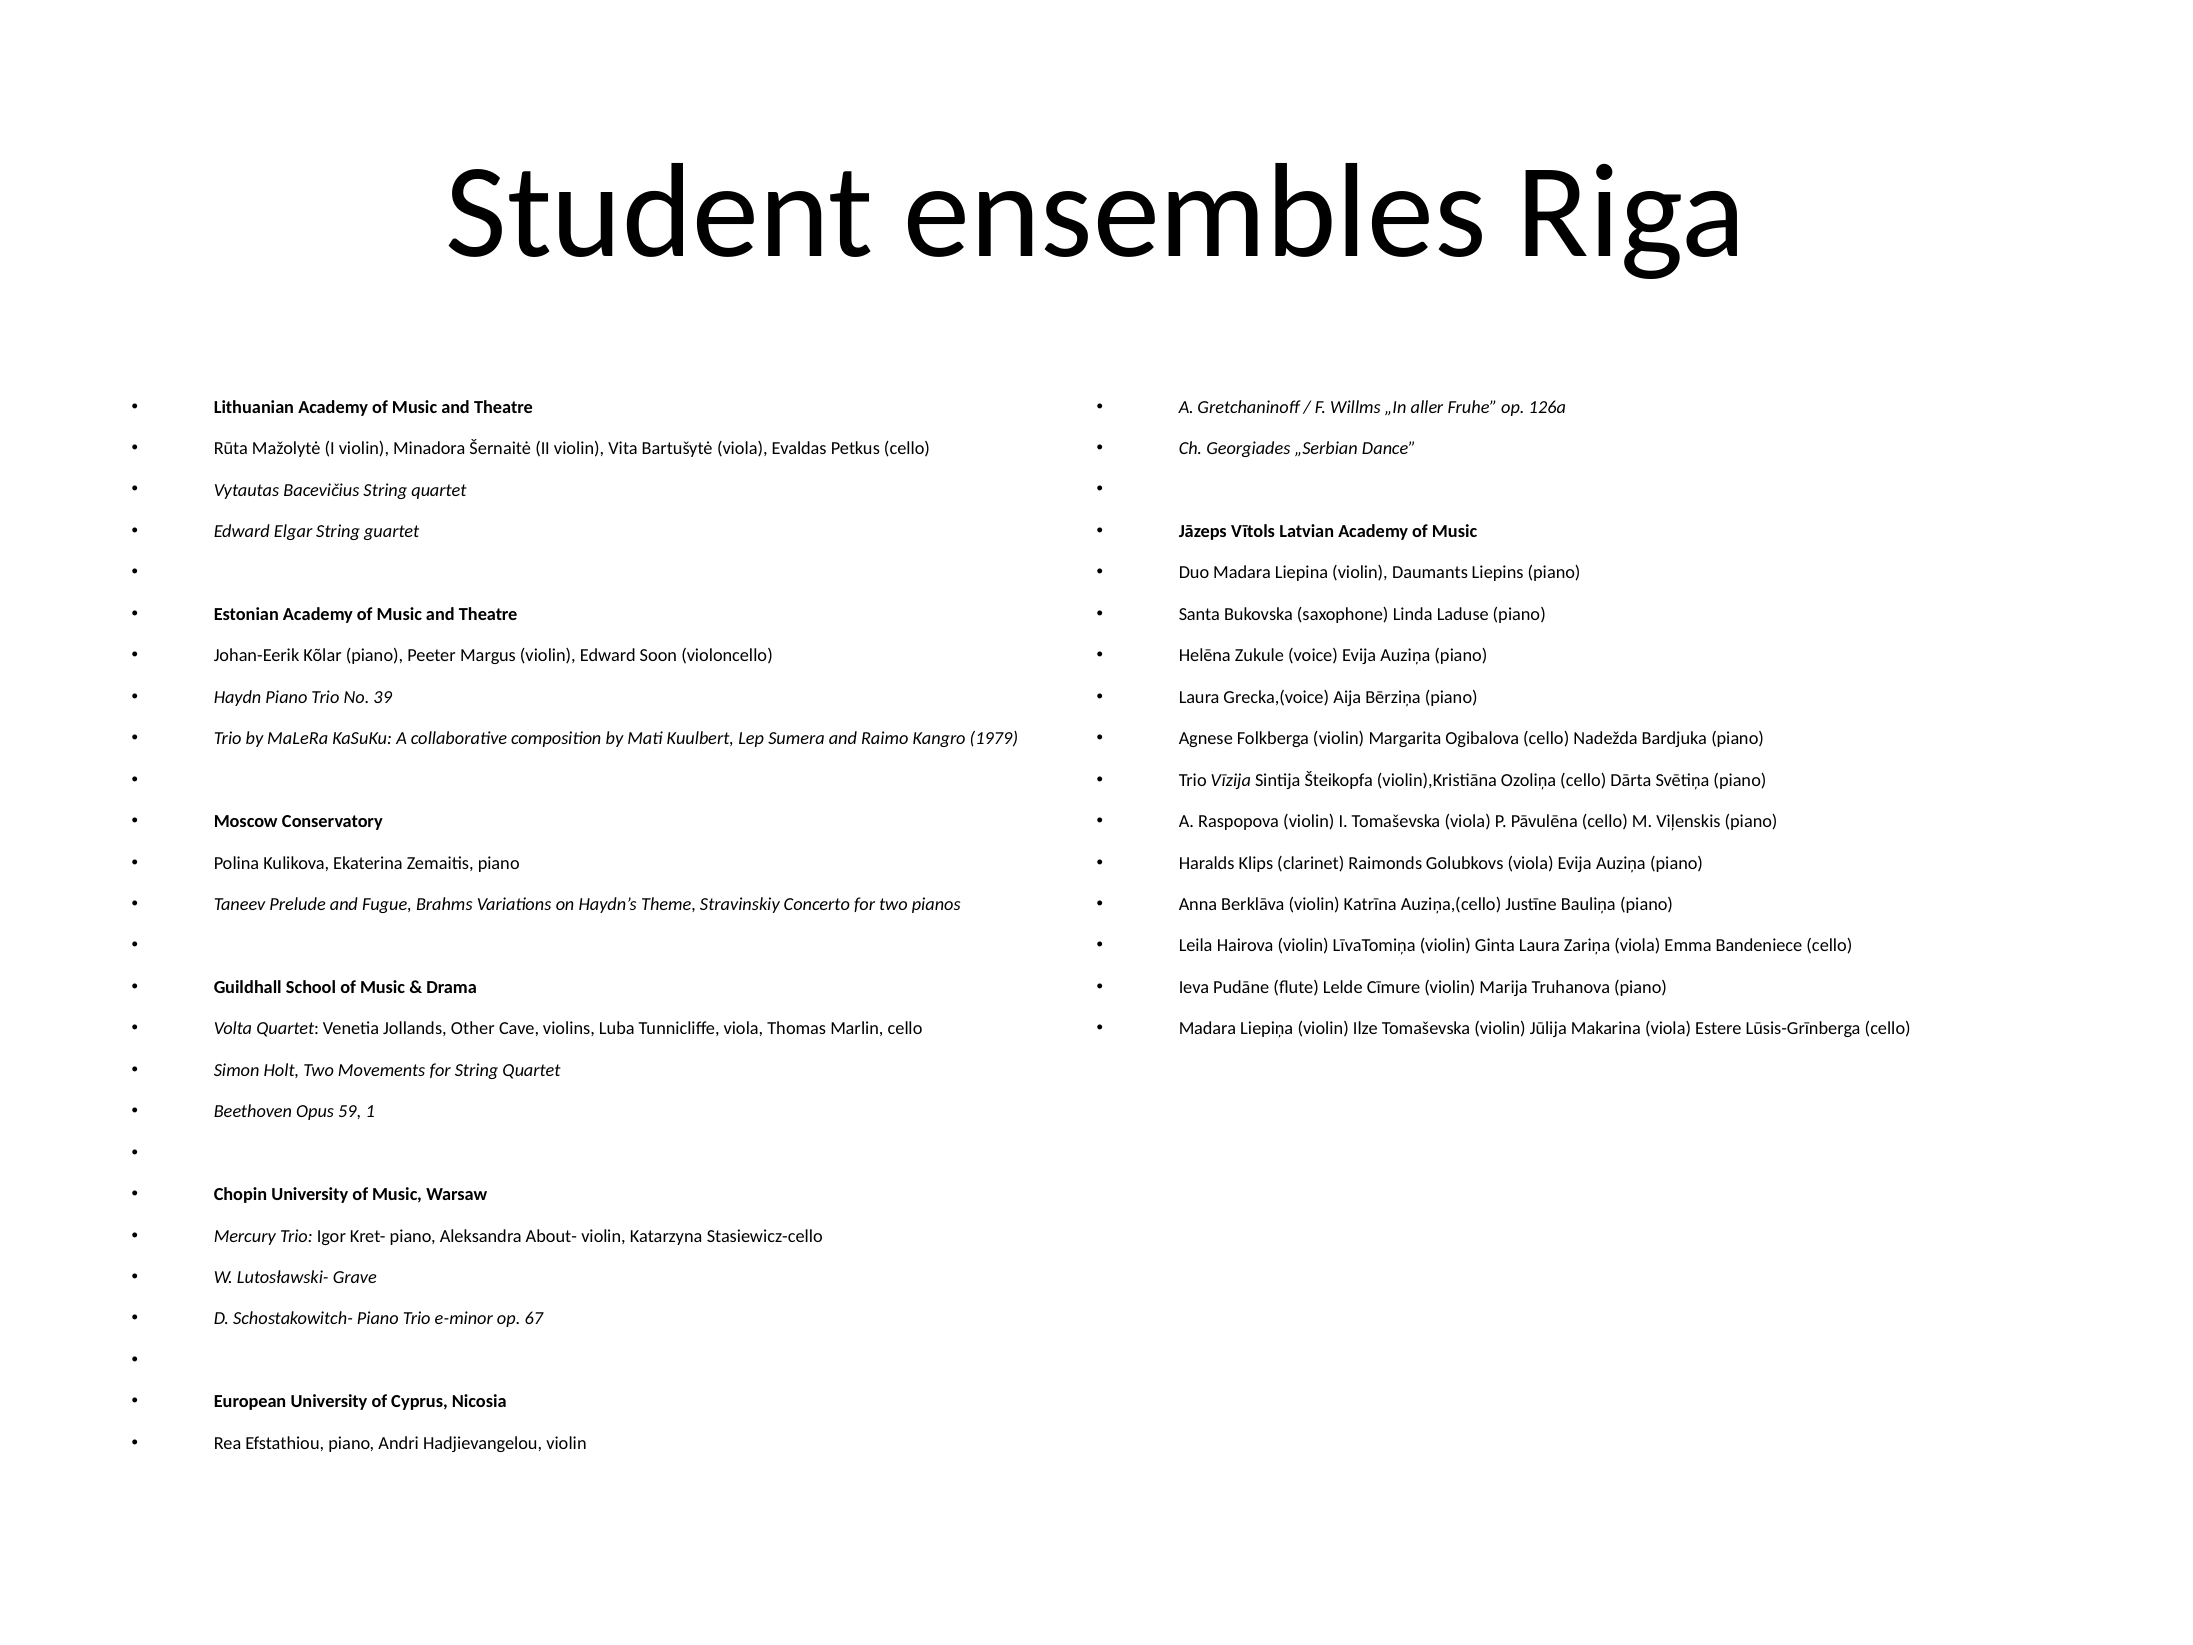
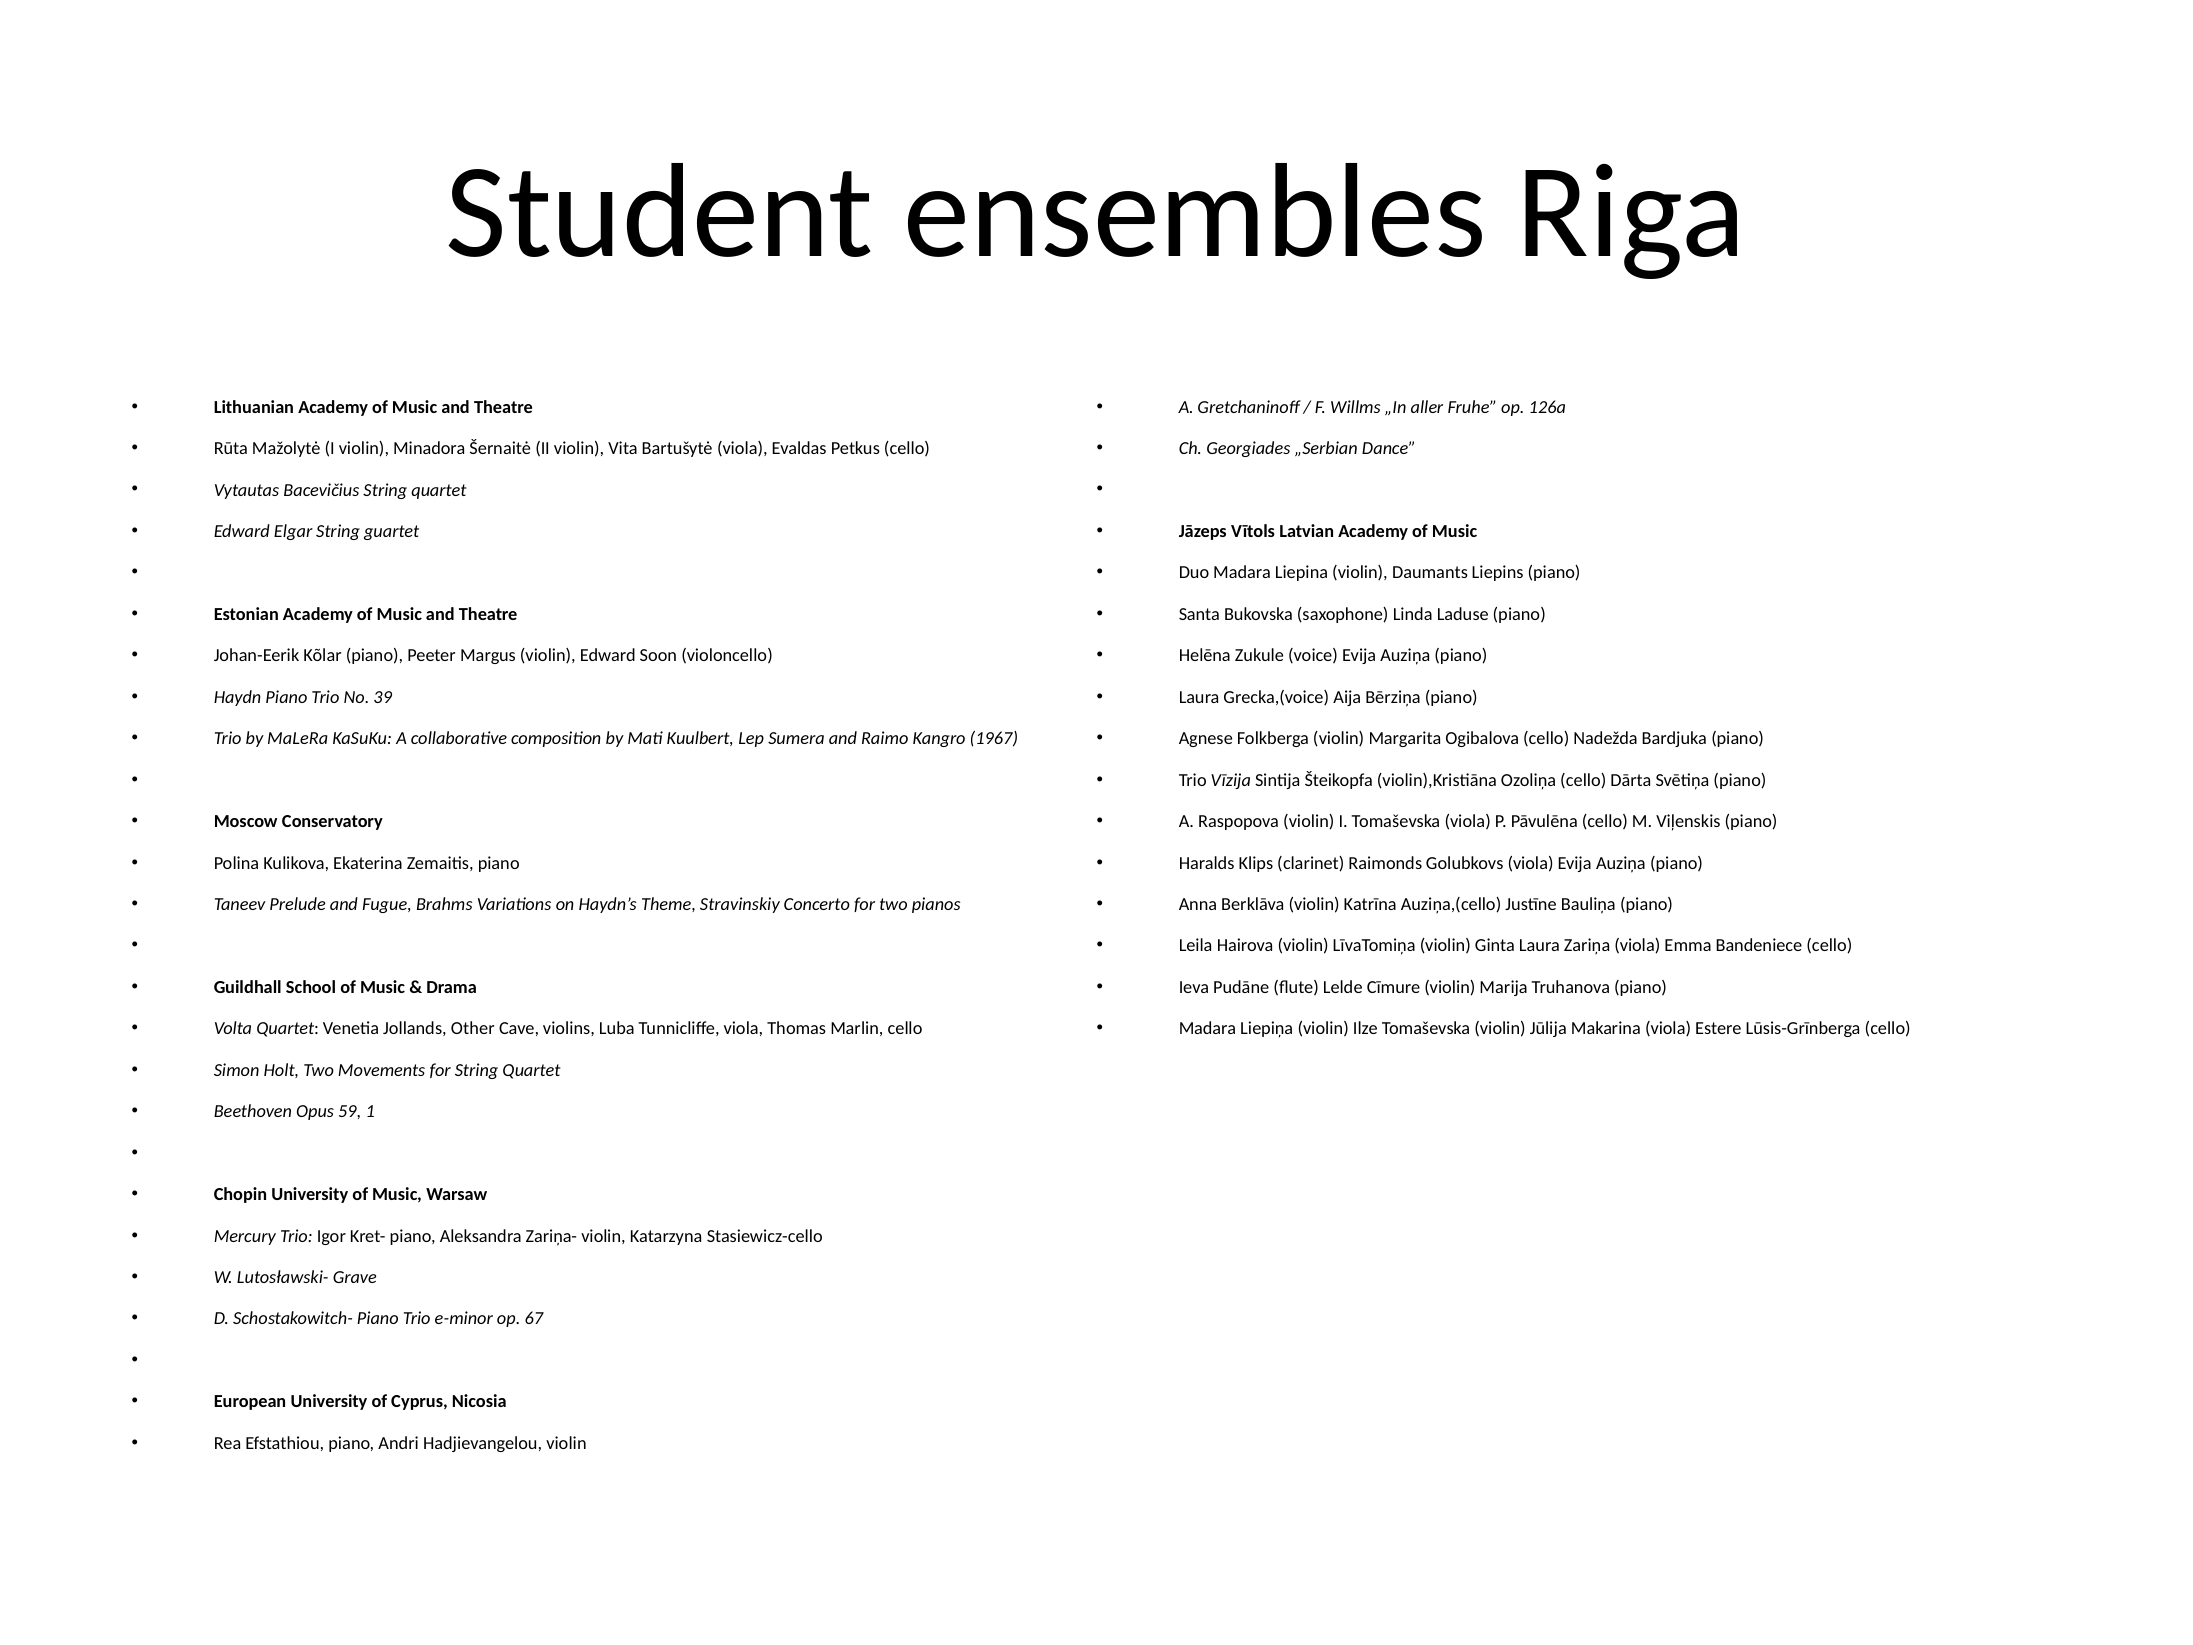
1979: 1979 -> 1967
About-: About- -> Zariņa-
